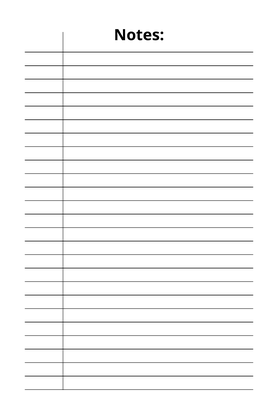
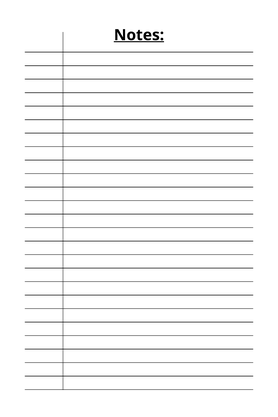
Notes underline: none -> present
